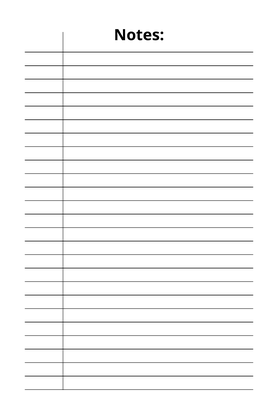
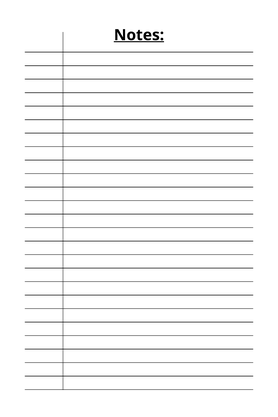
Notes underline: none -> present
